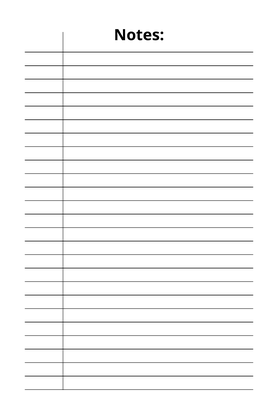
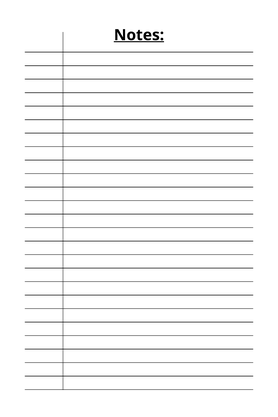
Notes underline: none -> present
